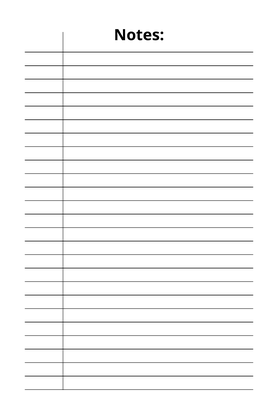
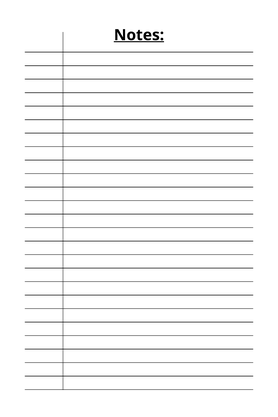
Notes underline: none -> present
